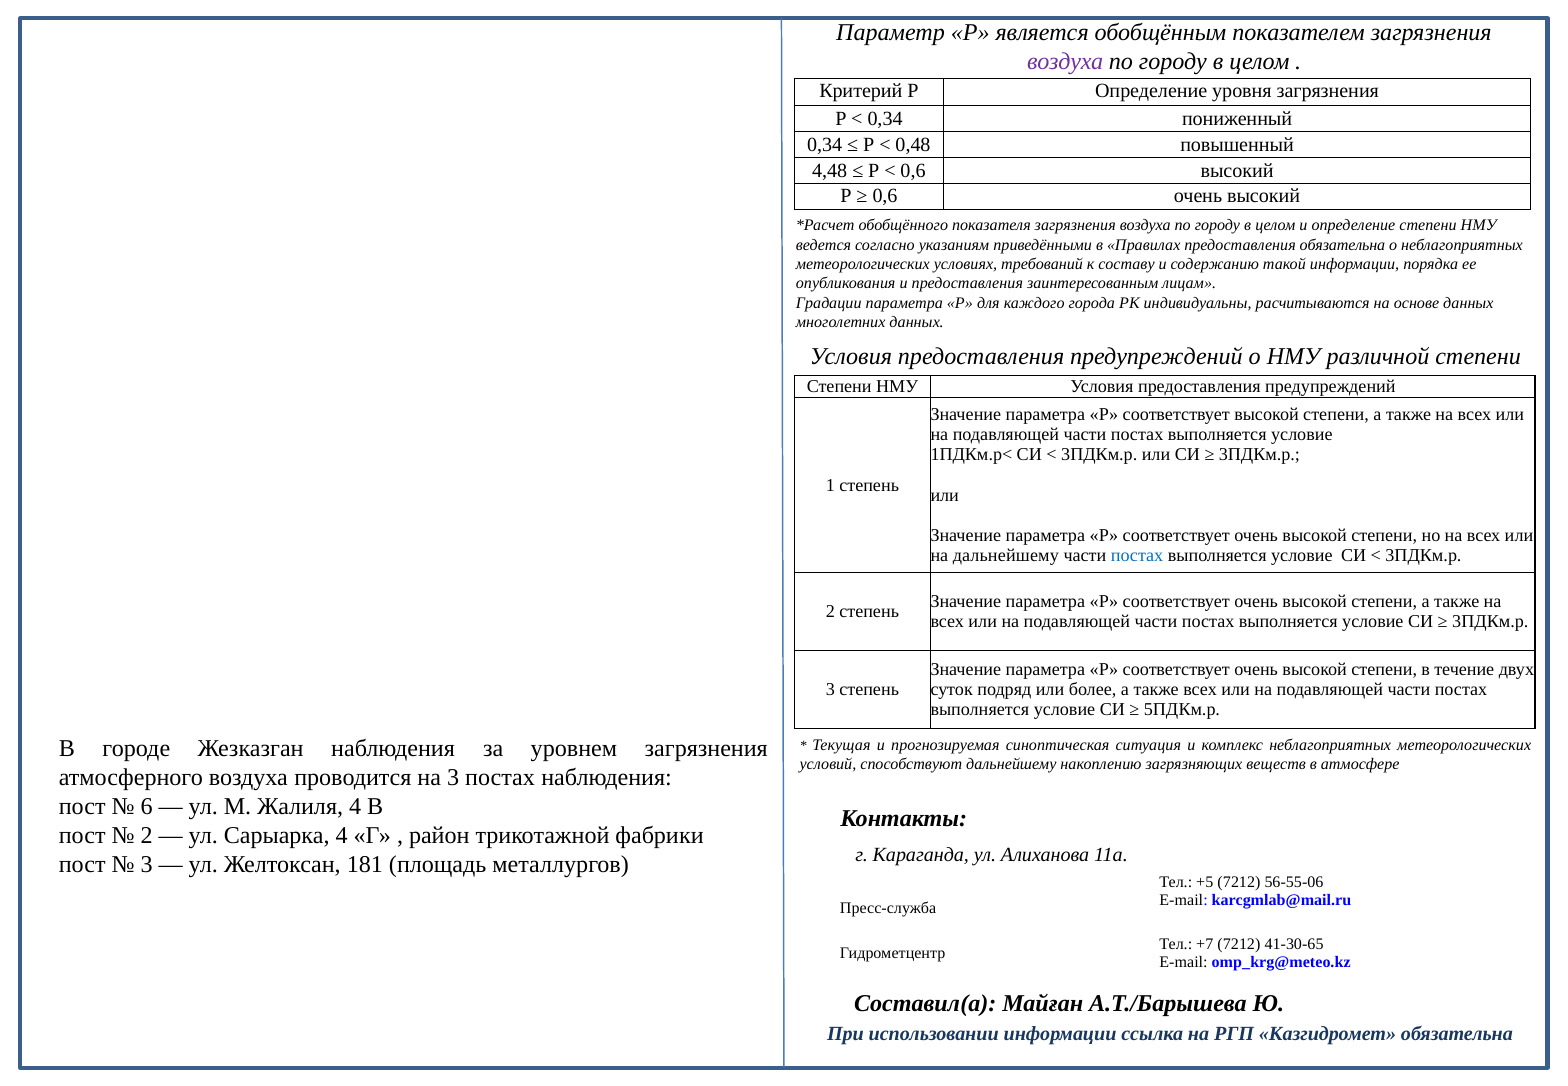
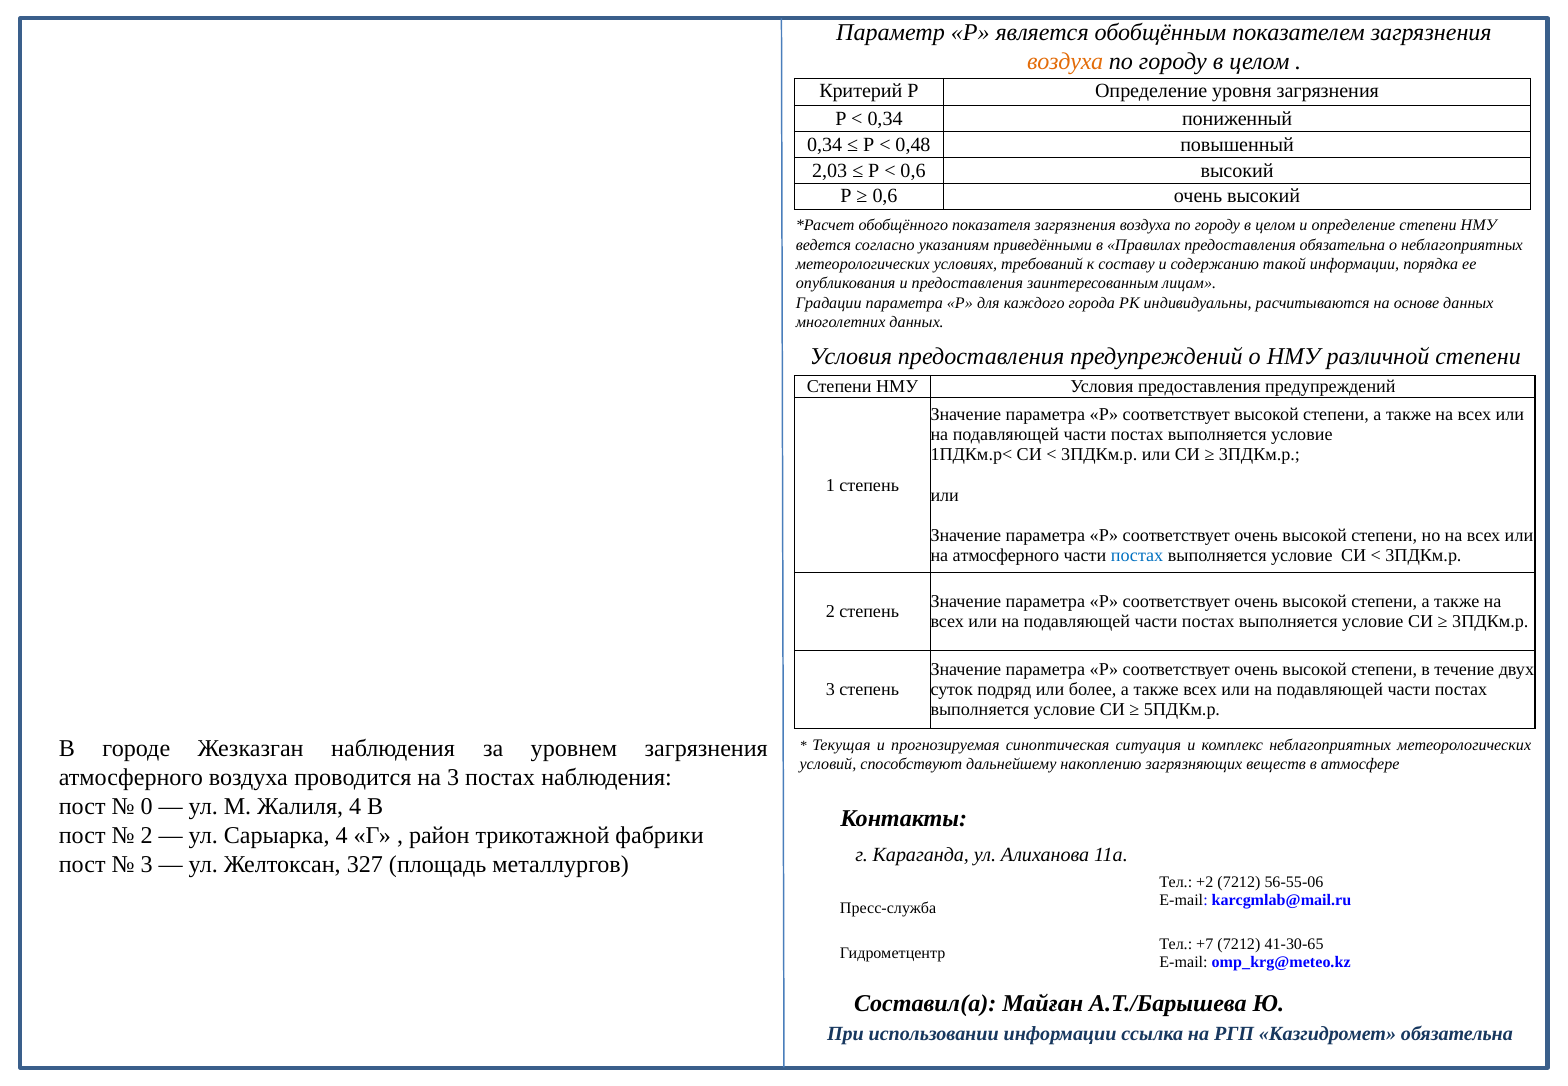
воздуха at (1065, 62) colour: purple -> orange
4,48: 4,48 -> 2,03
на дальнейшему: дальнейшему -> атмосферного
6: 6 -> 0
181: 181 -> 327
+5: +5 -> +2
